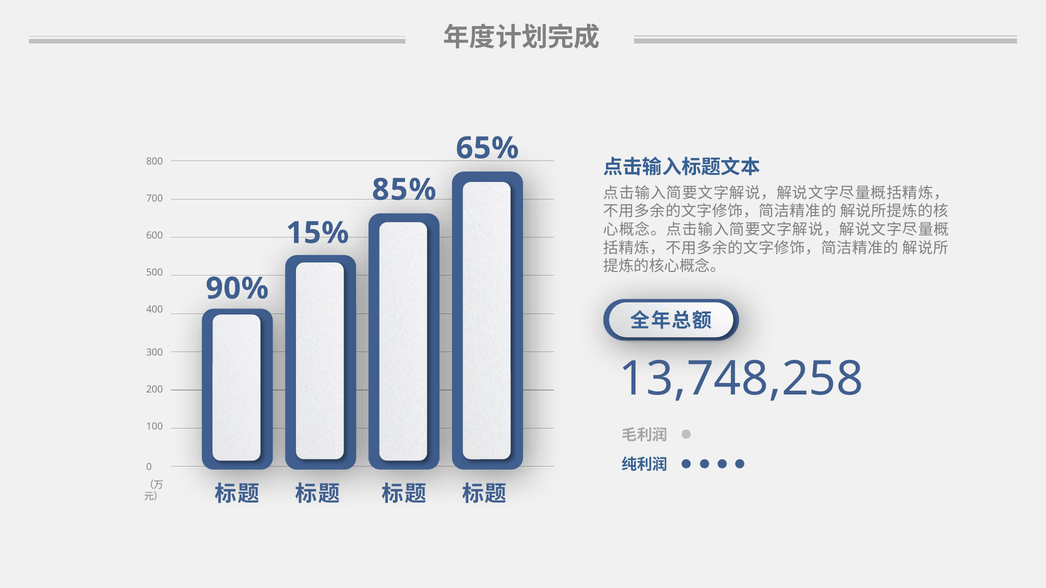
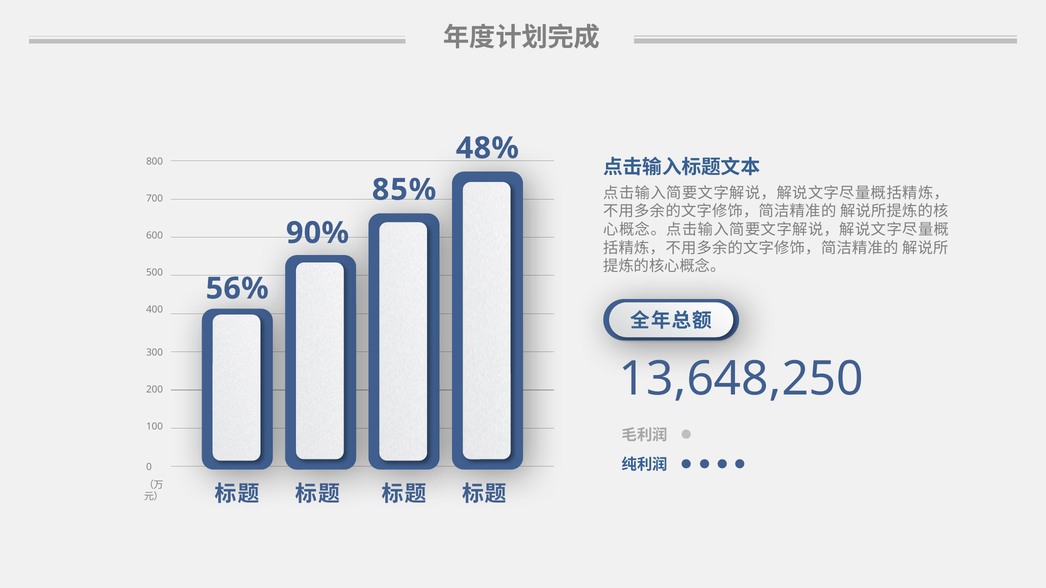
65%: 65% -> 48%
15%: 15% -> 90%
90%: 90% -> 56%
13,748,258: 13,748,258 -> 13,648,250
